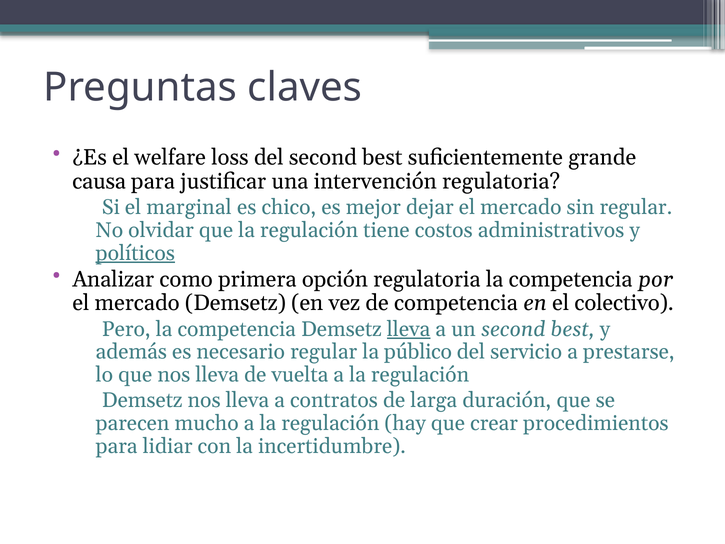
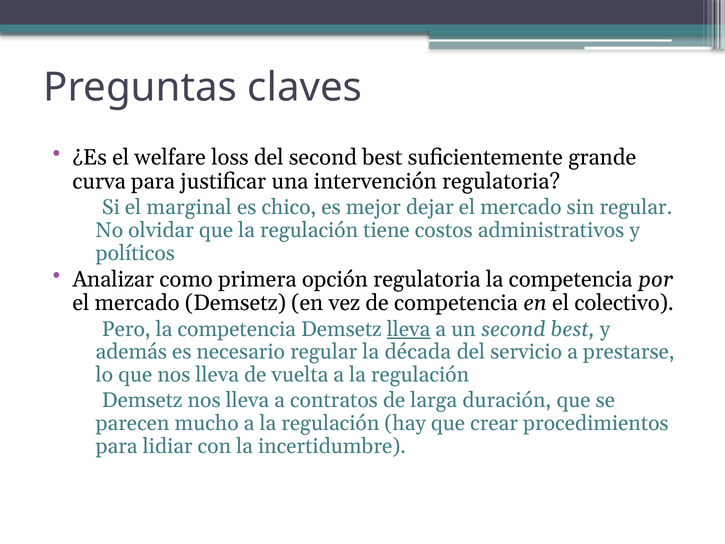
causa: causa -> curva
políticos underline: present -> none
público: público -> década
